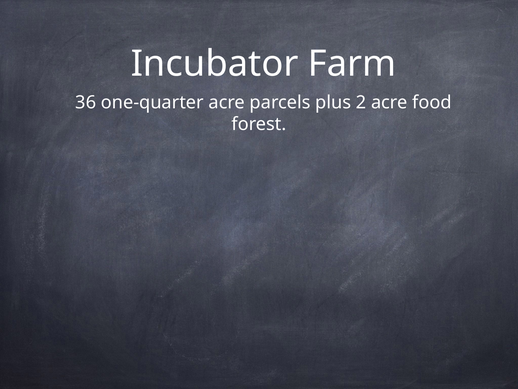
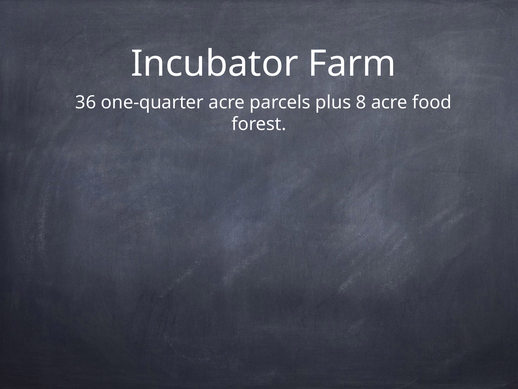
2: 2 -> 8
